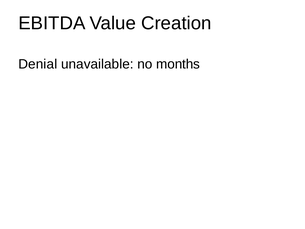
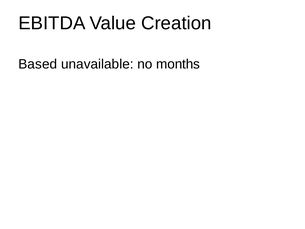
Denial: Denial -> Based
